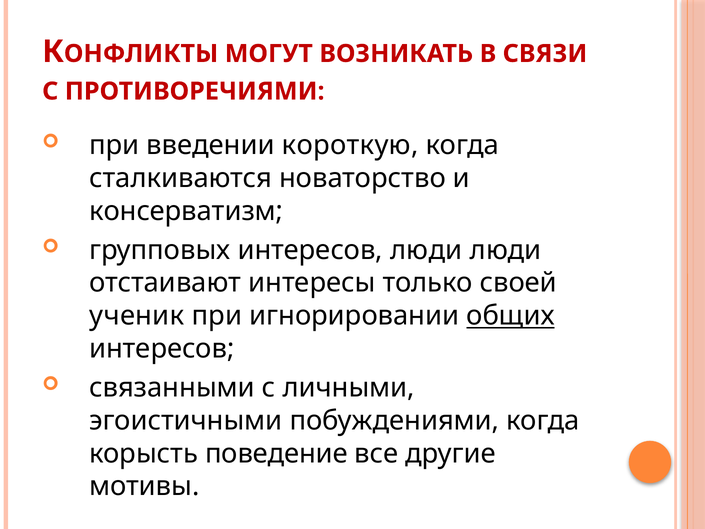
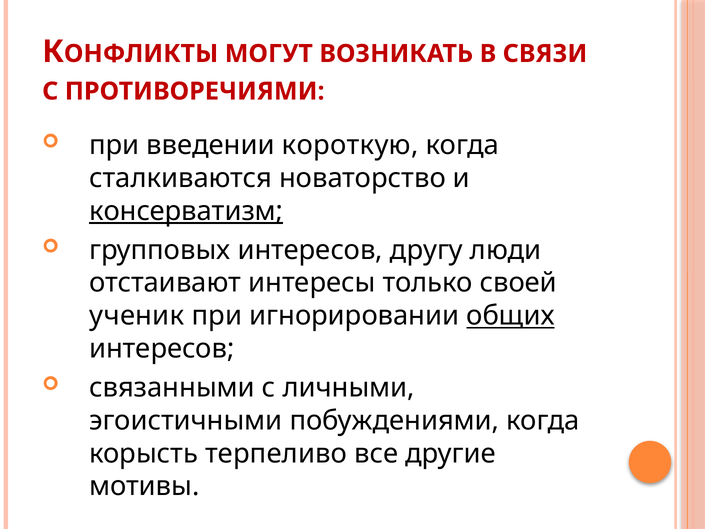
консерватизм underline: none -> present
интересов люди: люди -> другу
поведение: поведение -> терпеливо
